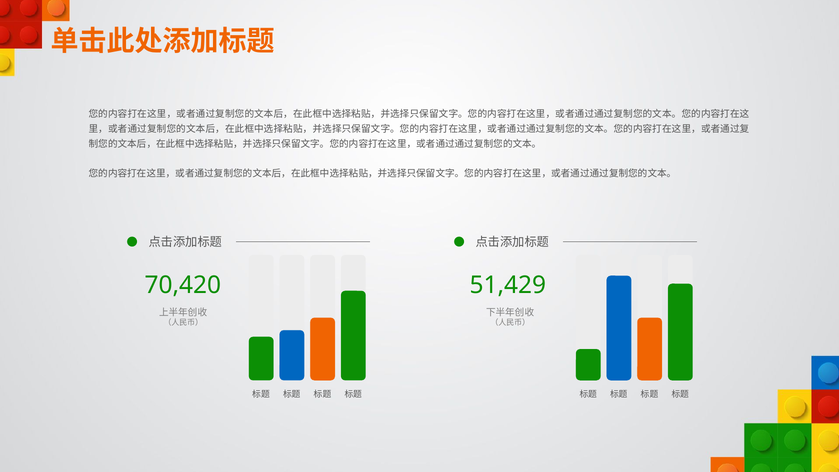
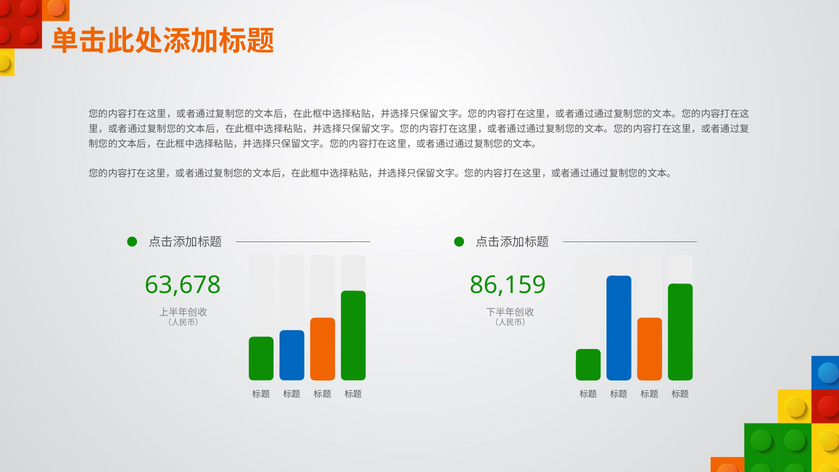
70,420: 70,420 -> 63,678
51,429: 51,429 -> 86,159
